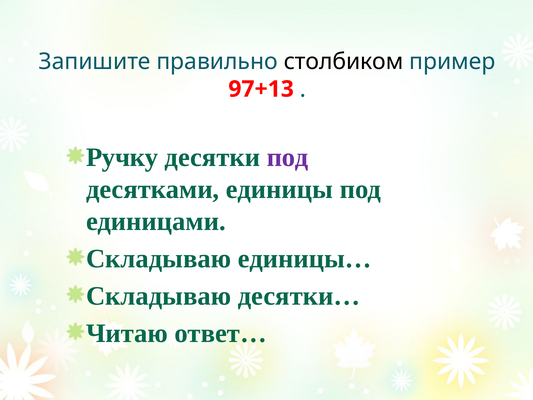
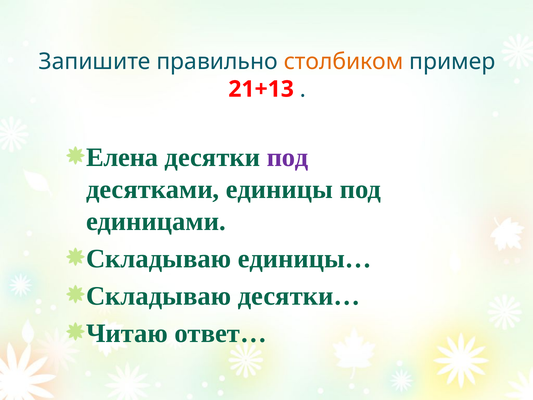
столбиком colour: black -> orange
97+13: 97+13 -> 21+13
Ручку: Ручку -> Елена
